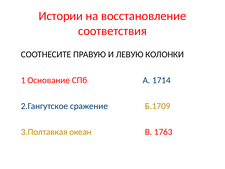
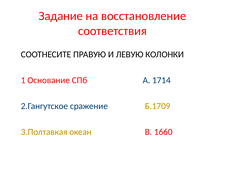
Истории: Истории -> Задание
1763: 1763 -> 1660
